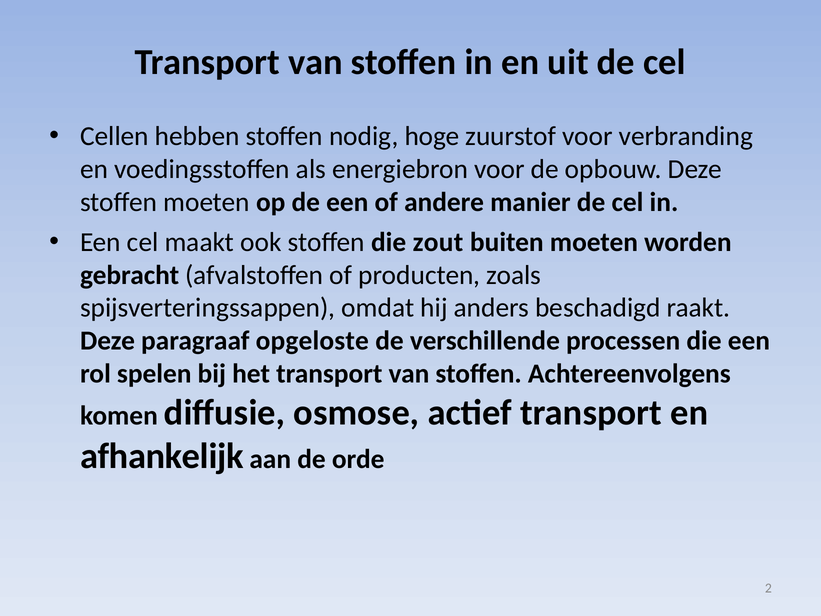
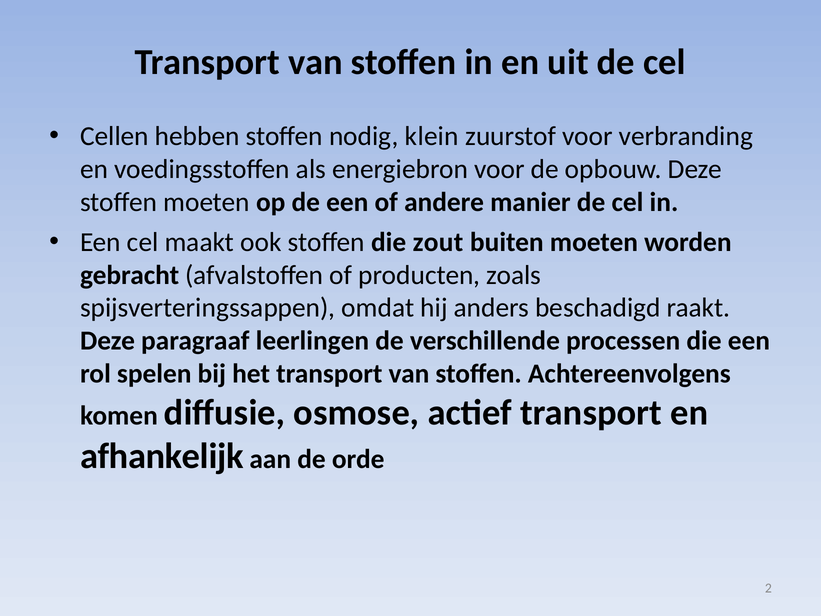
hoge: hoge -> klein
opgeloste: opgeloste -> leerlingen
